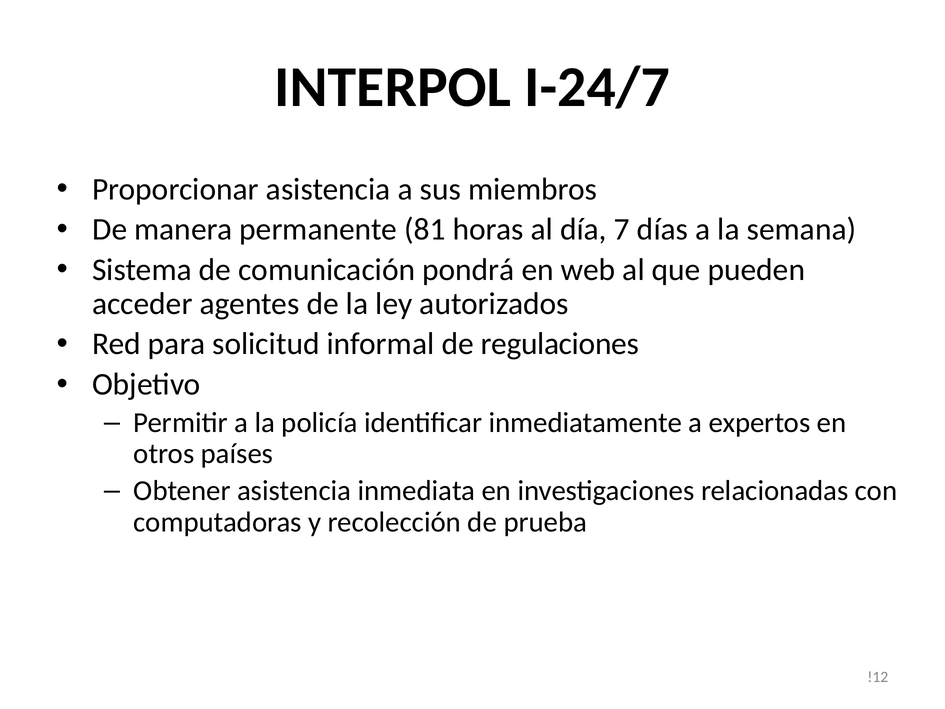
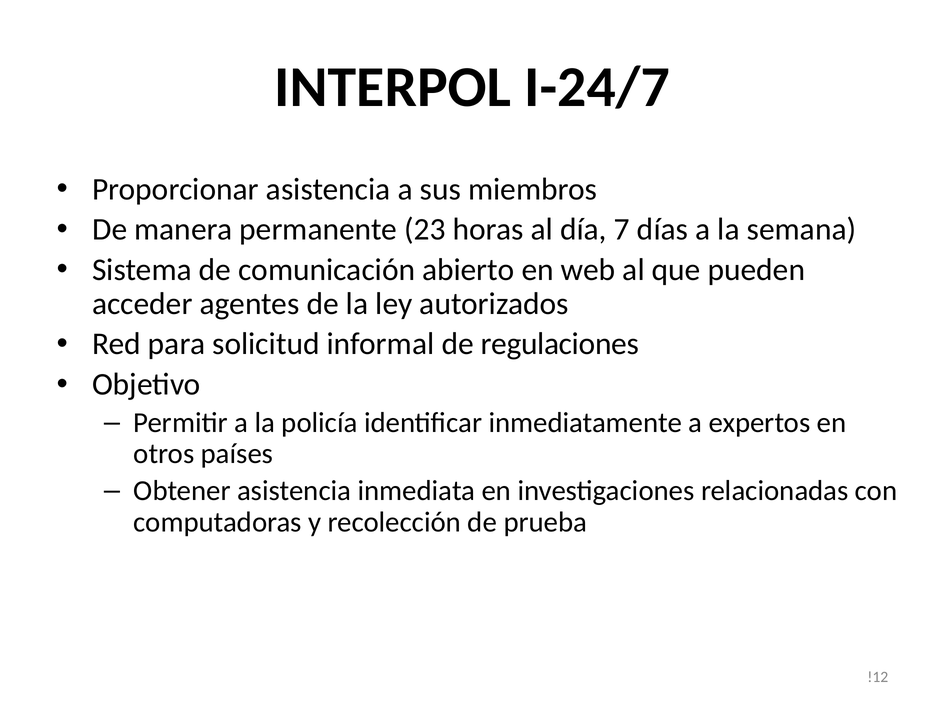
81: 81 -> 23
pondrá: pondrá -> abierto
